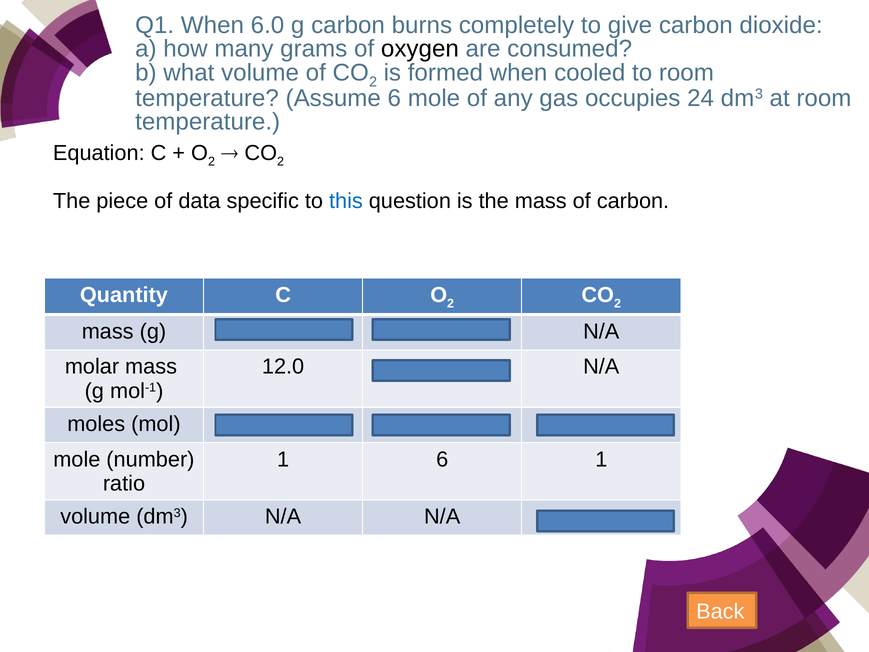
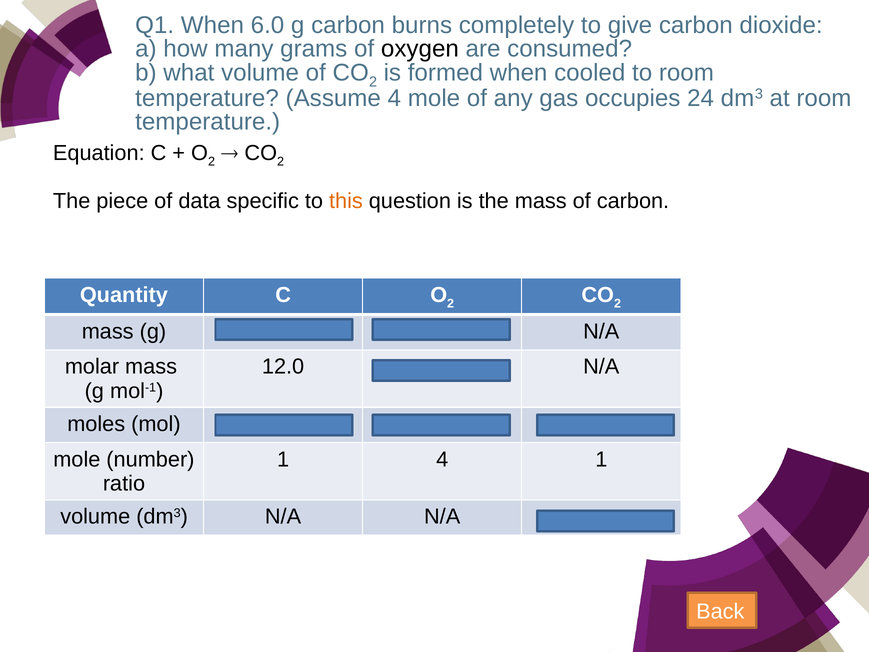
Assume 6: 6 -> 4
this colour: blue -> orange
1 6: 6 -> 4
